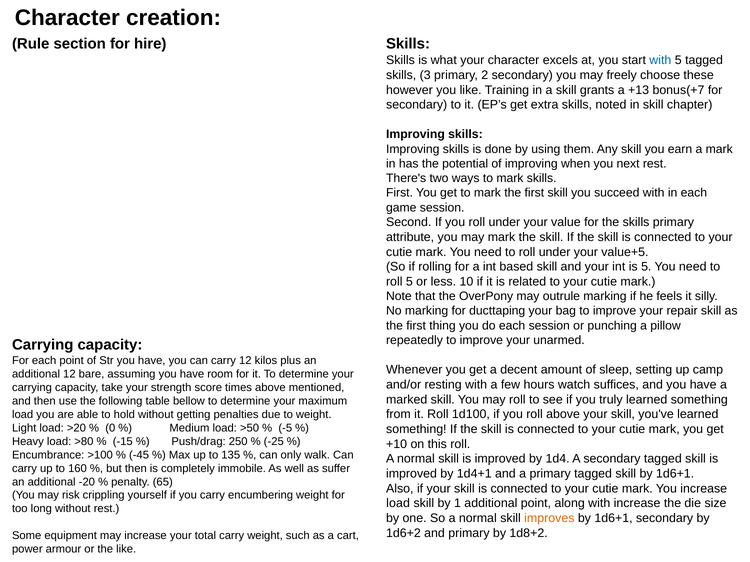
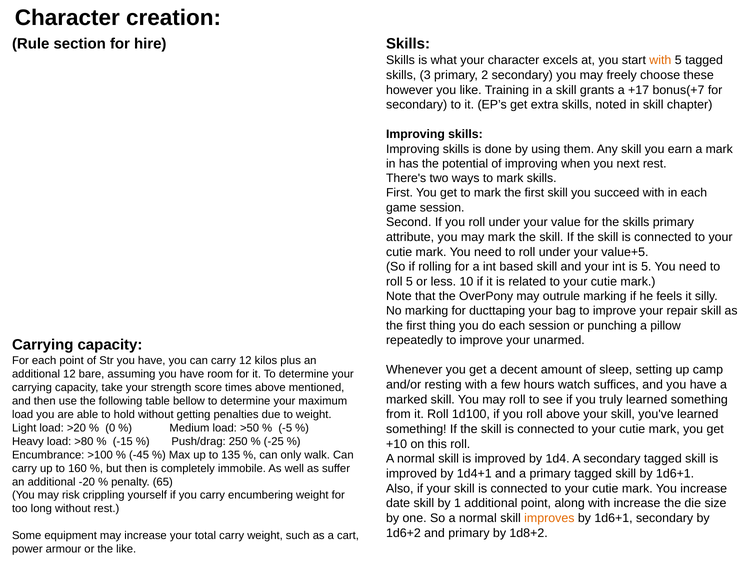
with at (660, 60) colour: blue -> orange
+13: +13 -> +17
load at (398, 504): load -> date
